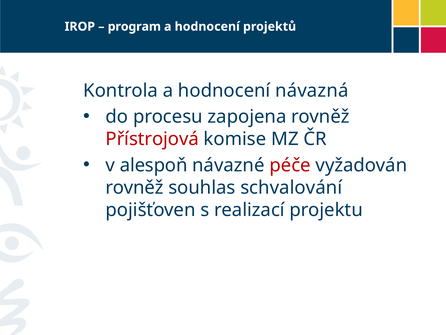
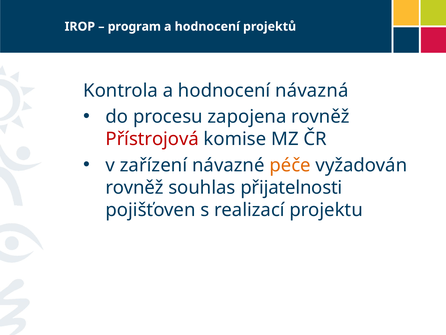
alespoň: alespoň -> zařízení
péče colour: red -> orange
schvalování: schvalování -> přijatelnosti
